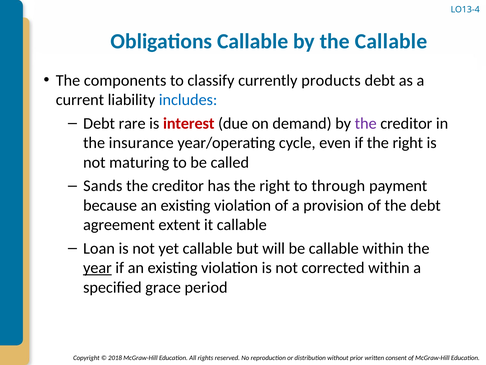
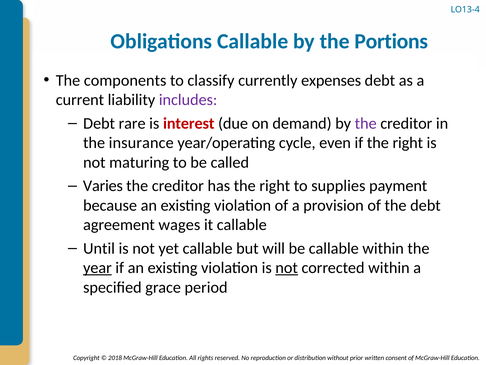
the Callable: Callable -> Portions
products: products -> expenses
includes colour: blue -> purple
Sands: Sands -> Varies
through: through -> supplies
extent: extent -> wages
Loan: Loan -> Until
not at (287, 267) underline: none -> present
